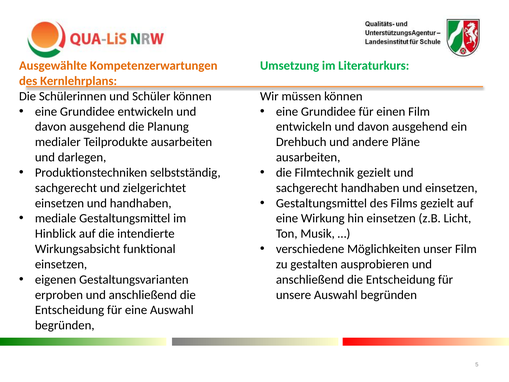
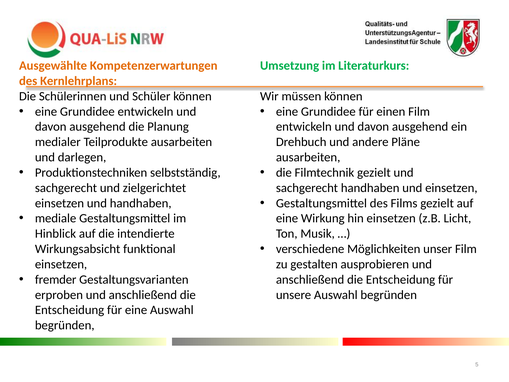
eigenen: eigenen -> fremder
